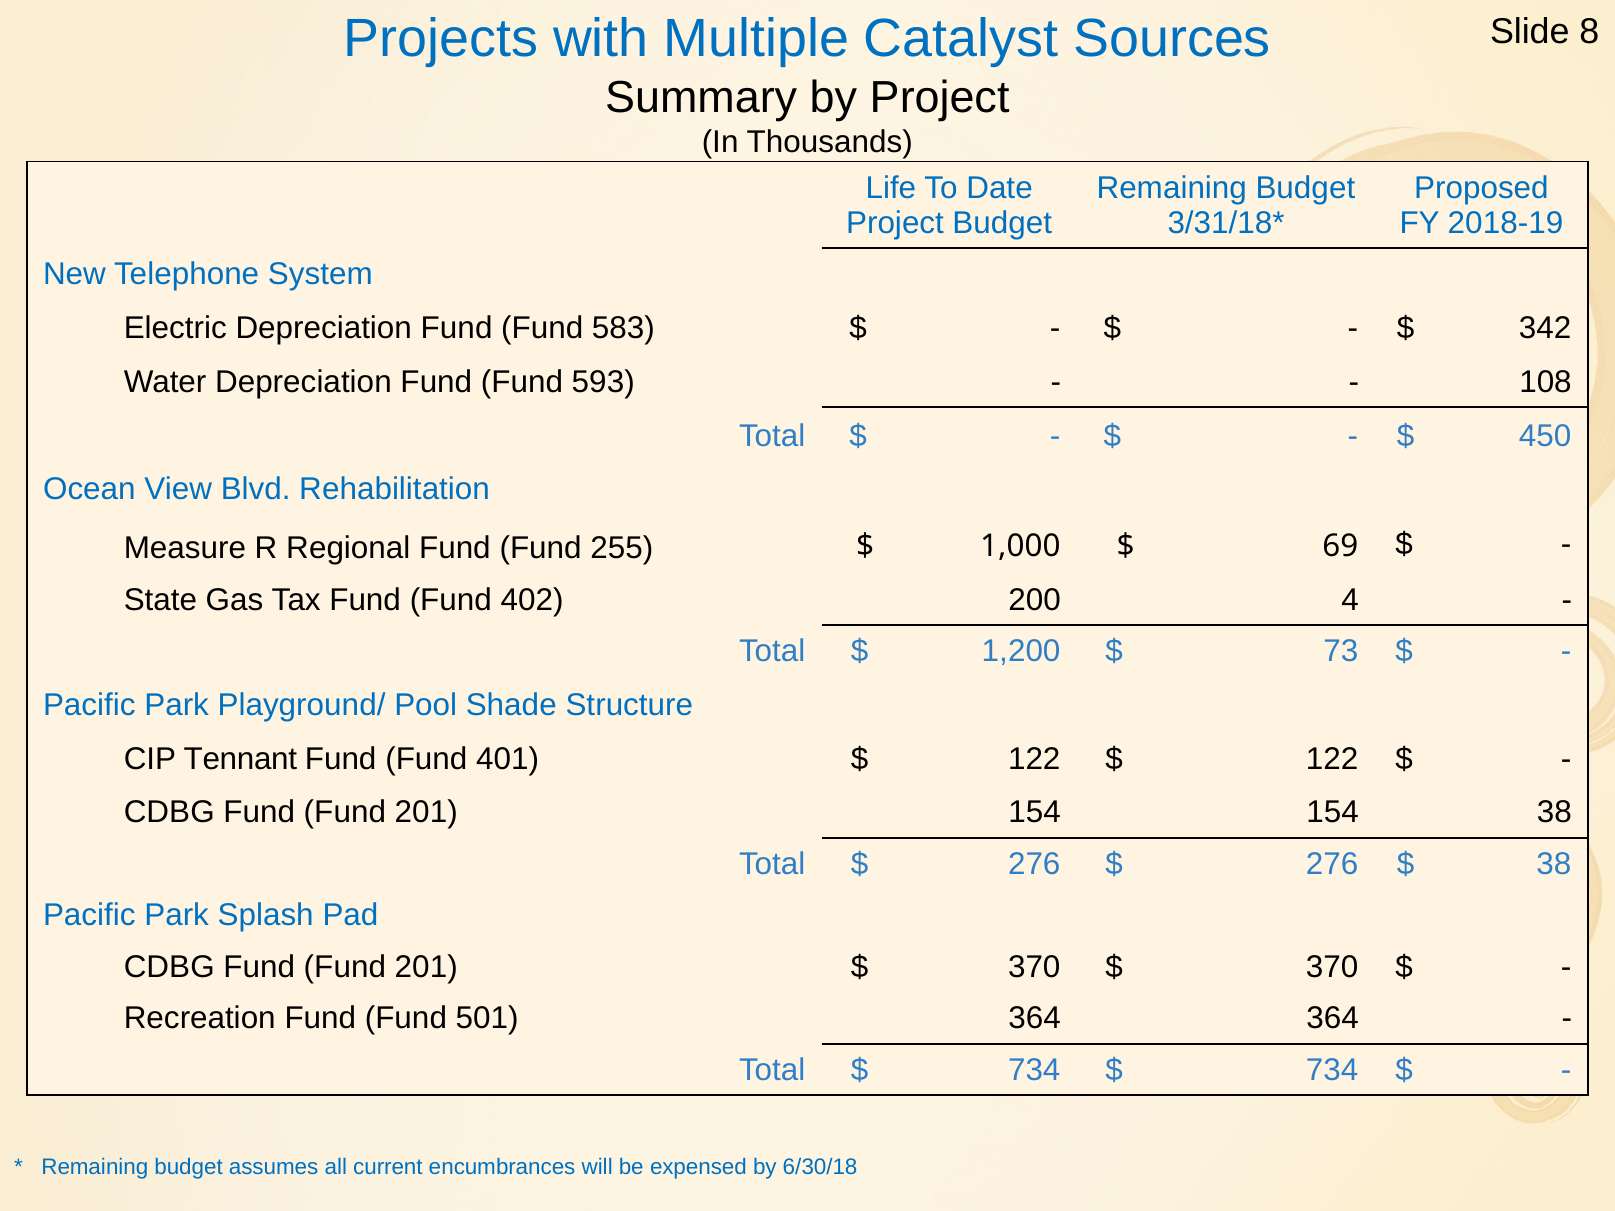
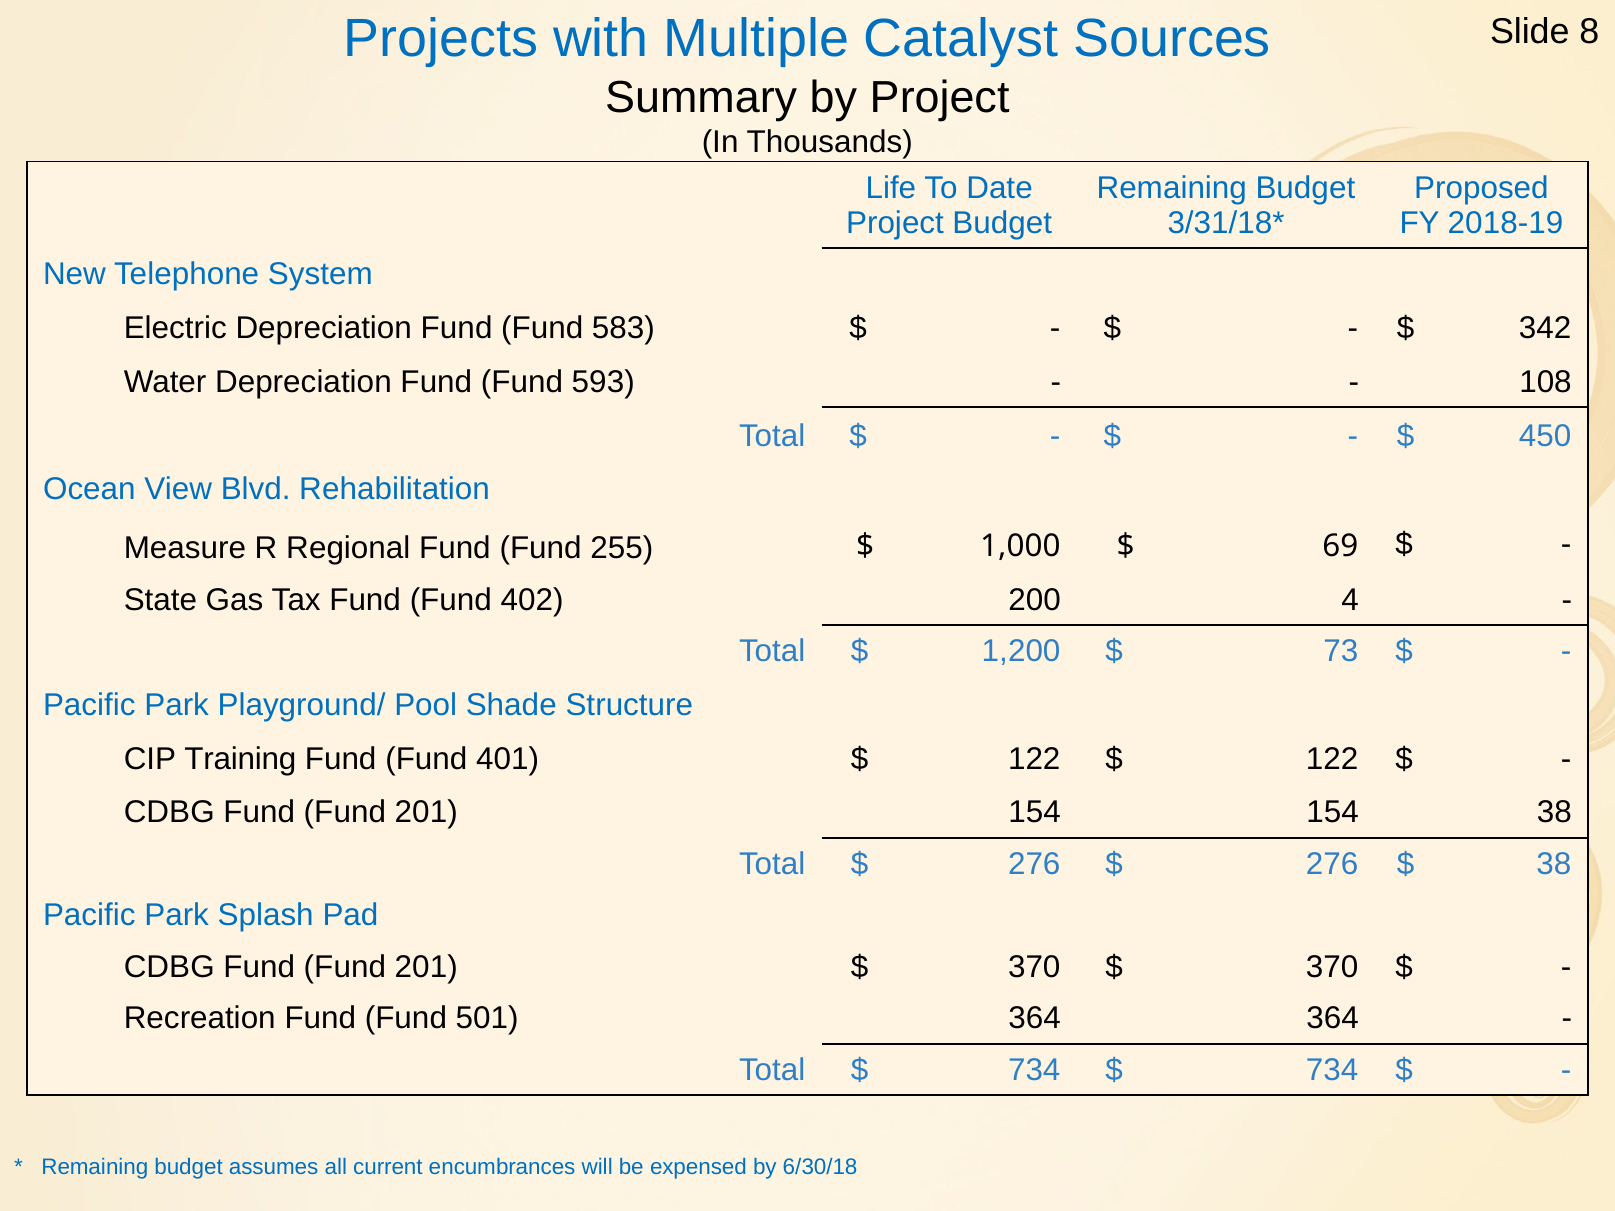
Tennant: Tennant -> Training
